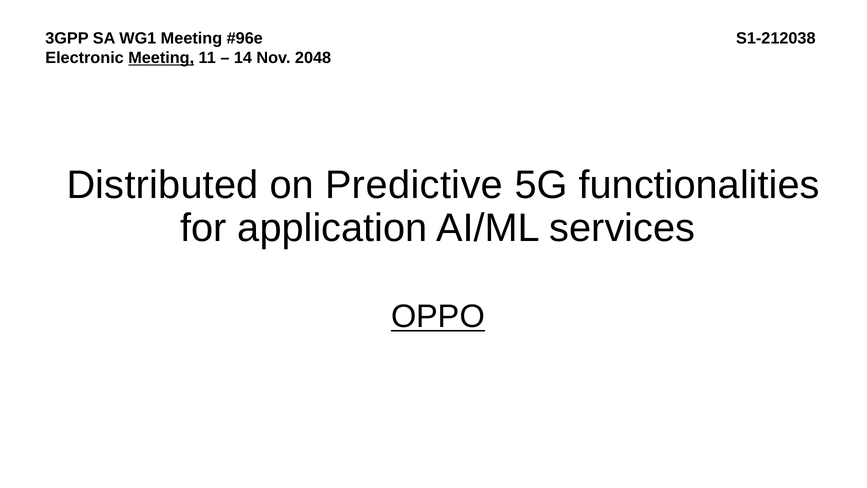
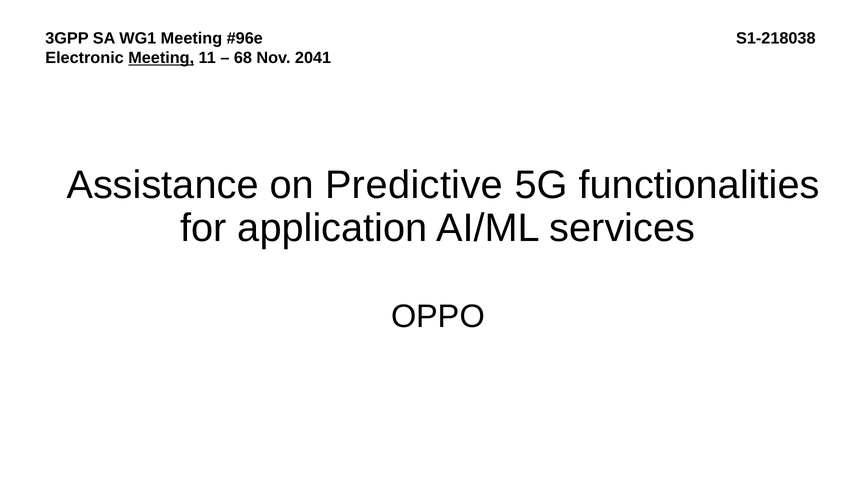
S1-212038: S1-212038 -> S1-218038
14: 14 -> 68
2048: 2048 -> 2041
Distributed: Distributed -> Assistance
OPPO underline: present -> none
